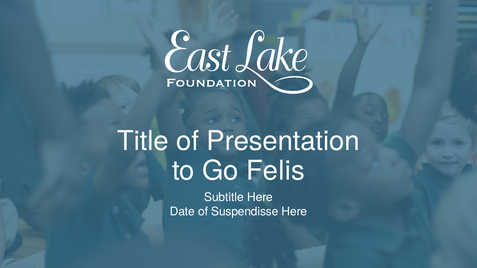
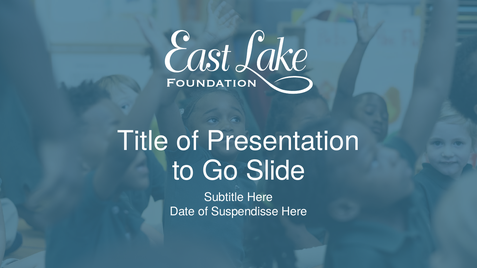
Felis: Felis -> Slide
